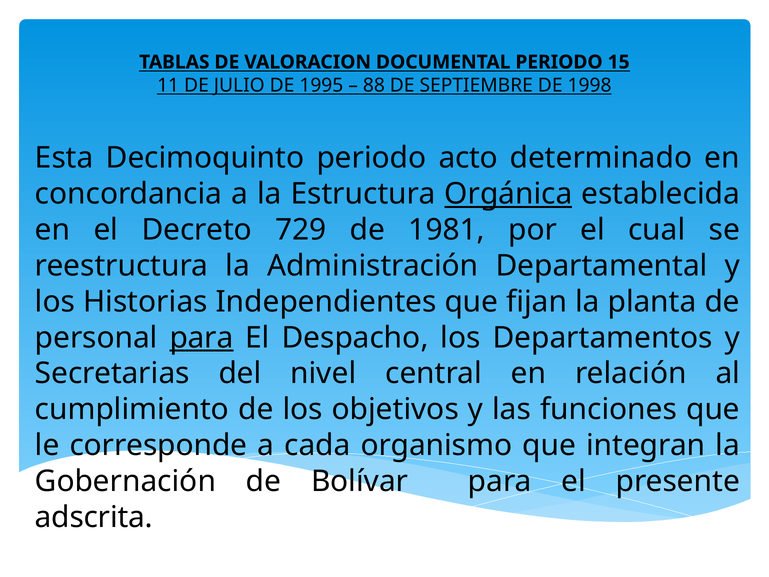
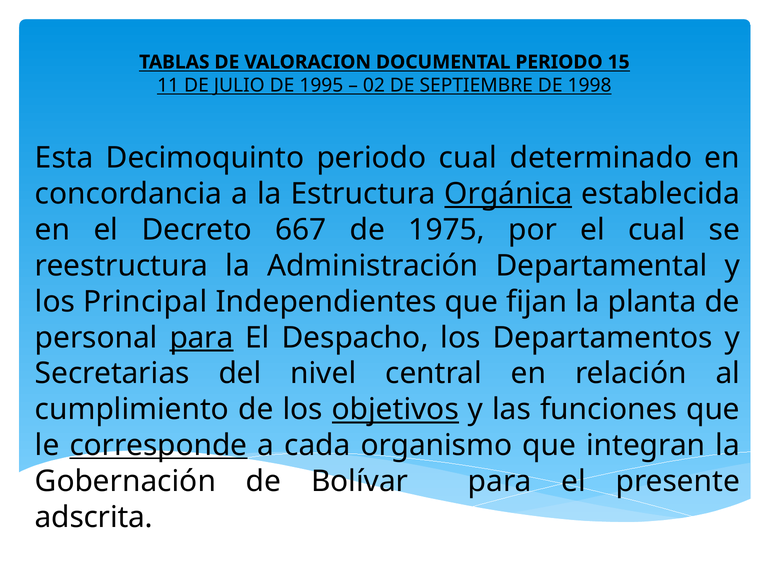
88: 88 -> 02
periodo acto: acto -> cual
729: 729 -> 667
1981: 1981 -> 1975
Historias: Historias -> Principal
objetivos underline: none -> present
corresponde underline: none -> present
